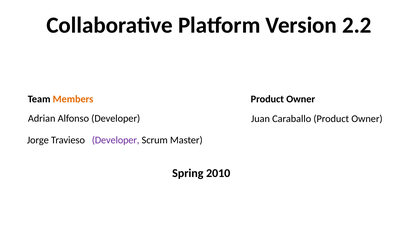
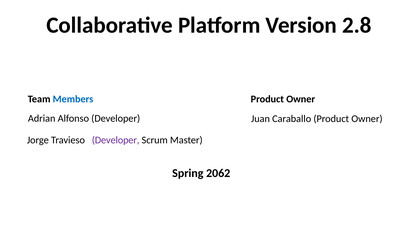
2.2: 2.2 -> 2.8
Members colour: orange -> blue
2010: 2010 -> 2062
